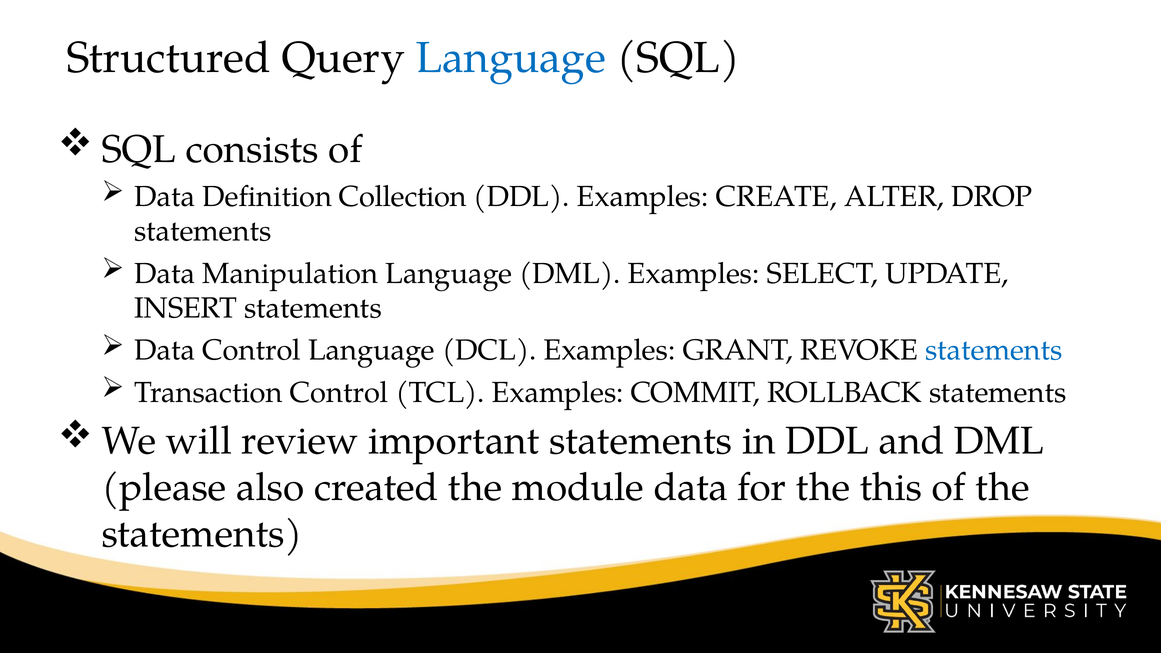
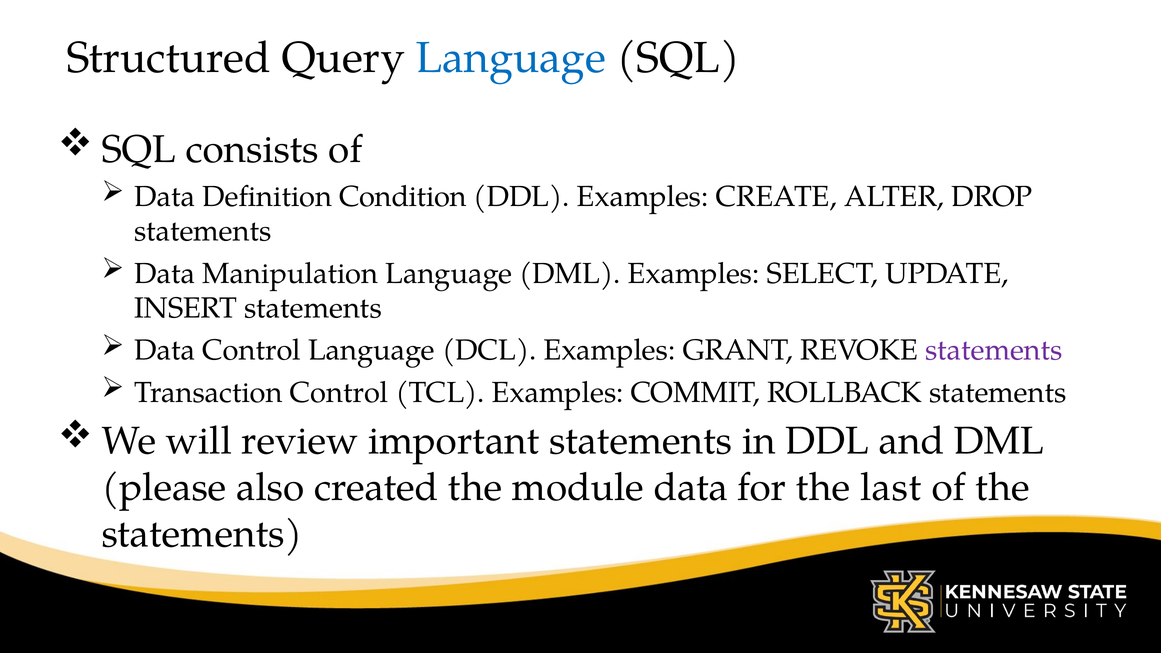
Collection: Collection -> Condition
statements at (994, 350) colour: blue -> purple
this: this -> last
